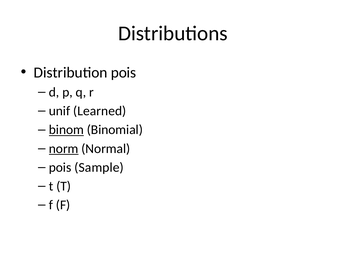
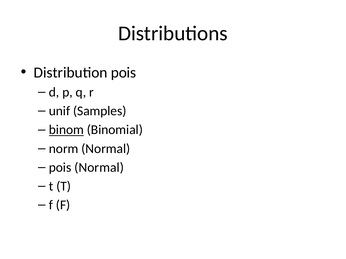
Learned: Learned -> Samples
norm underline: present -> none
pois Sample: Sample -> Normal
